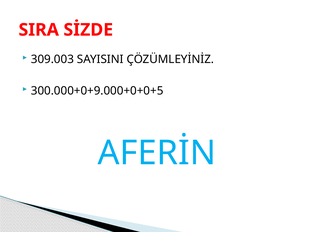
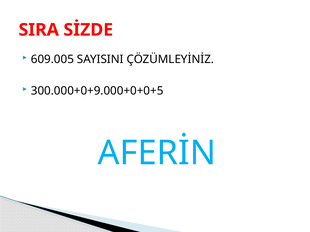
309.003: 309.003 -> 609.005
